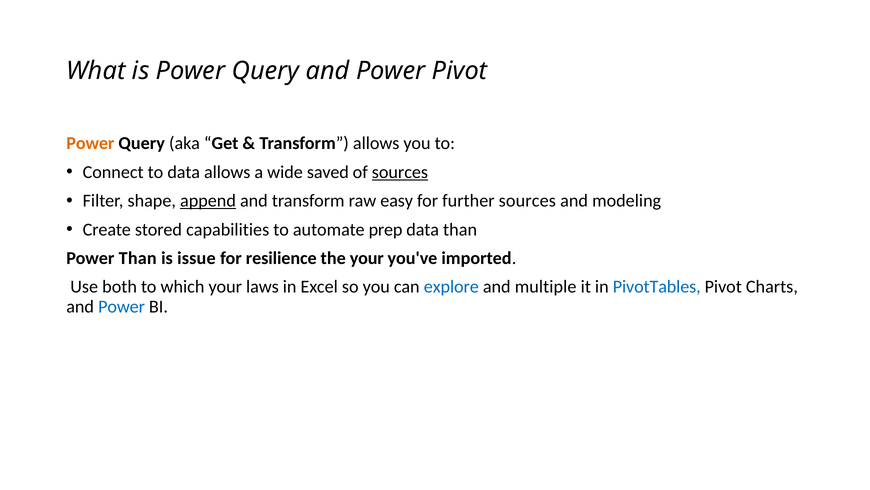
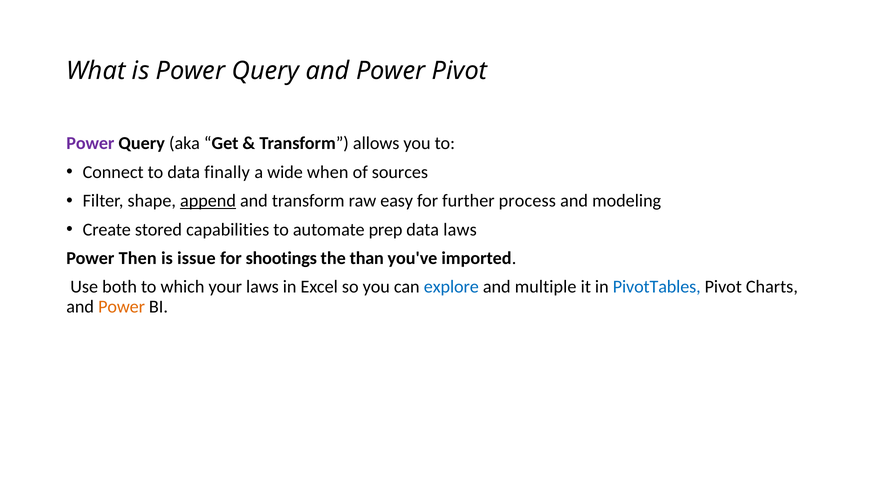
Power at (90, 143) colour: orange -> purple
data allows: allows -> finally
saved: saved -> when
sources at (400, 172) underline: present -> none
further sources: sources -> process
data than: than -> laws
Power Than: Than -> Then
resilience: resilience -> shootings
the your: your -> than
Power at (122, 306) colour: blue -> orange
